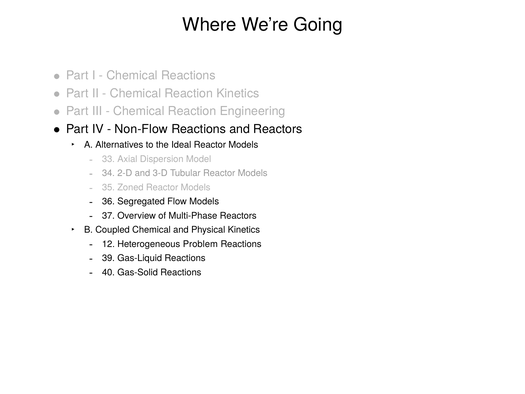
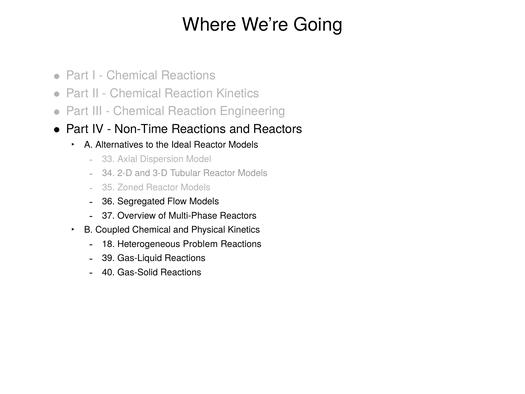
Non-Flow: Non-Flow -> Non-Time
12: 12 -> 18
